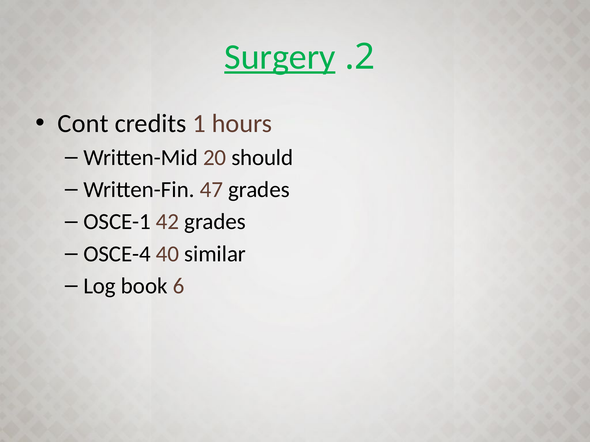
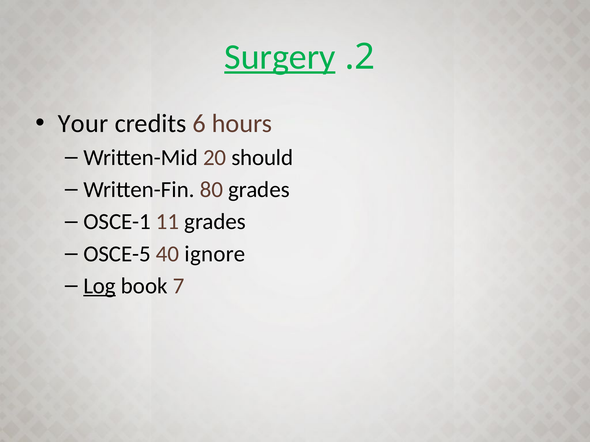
Cont: Cont -> Your
1: 1 -> 6
47: 47 -> 80
42: 42 -> 11
OSCE-4: OSCE-4 -> OSCE-5
similar: similar -> ignore
Log underline: none -> present
6: 6 -> 7
